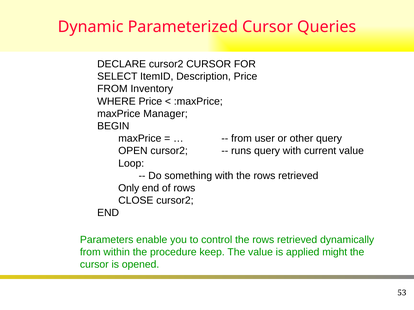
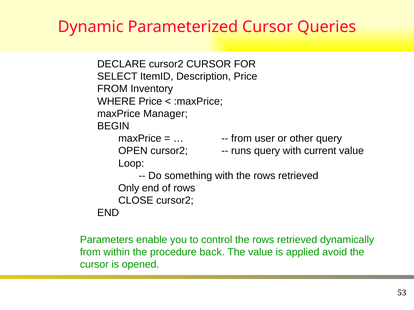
keep: keep -> back
might: might -> avoid
